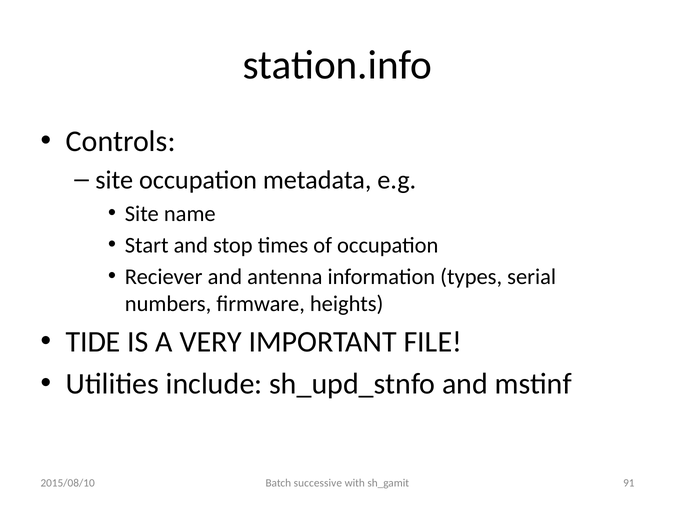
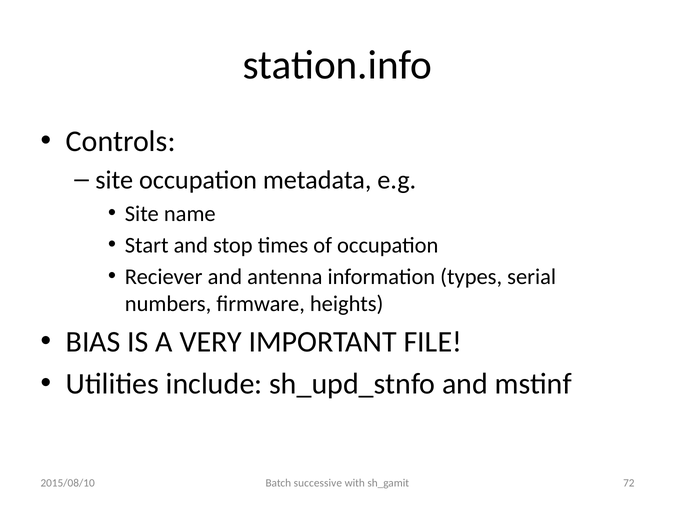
TIDE: TIDE -> BIAS
91: 91 -> 72
